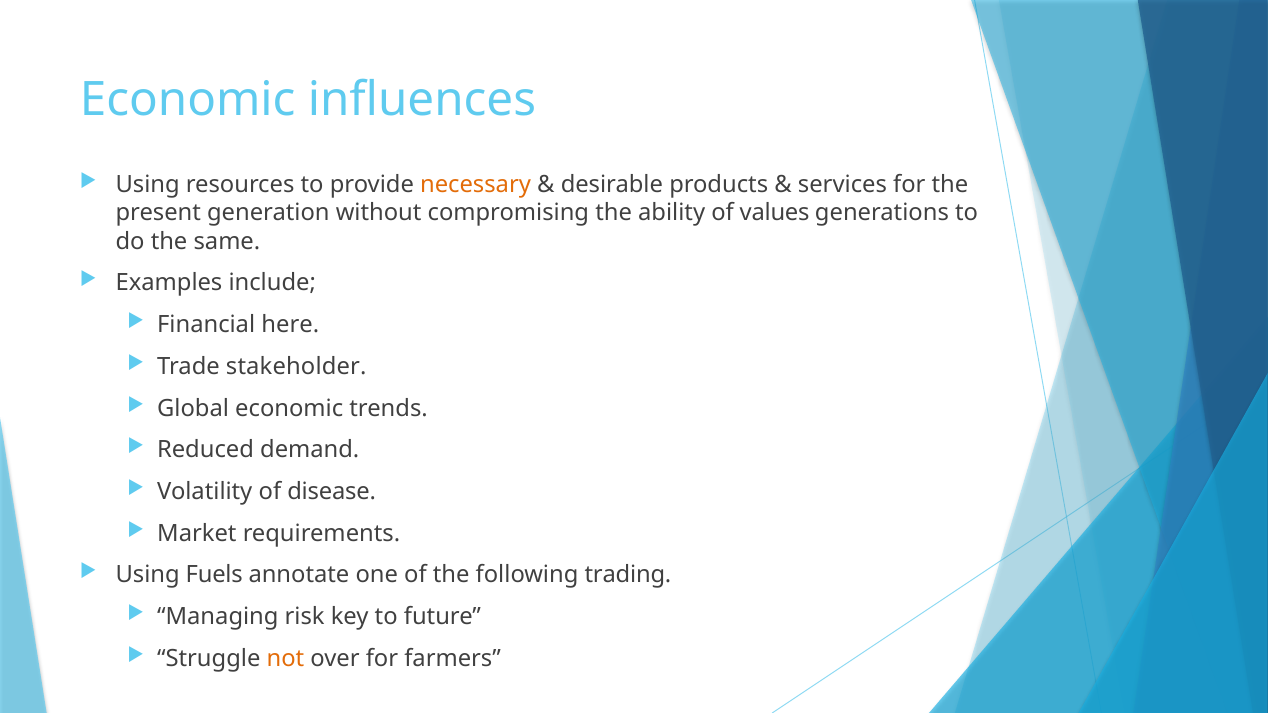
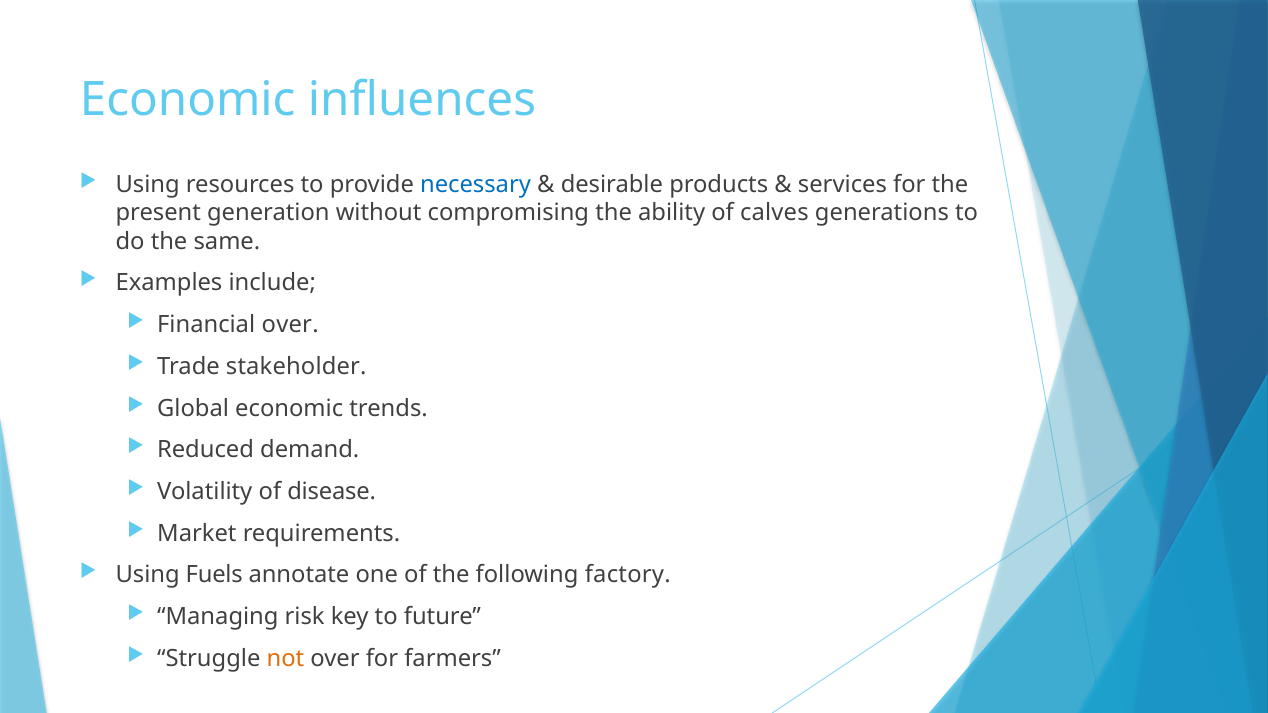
necessary colour: orange -> blue
values: values -> calves
Financial here: here -> over
trading: trading -> factory
